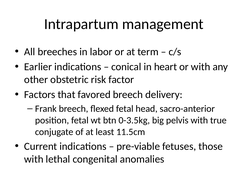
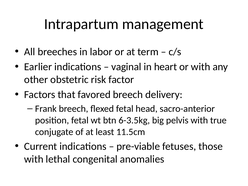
conical: conical -> vaginal
0-3.5kg: 0-3.5kg -> 6-3.5kg
